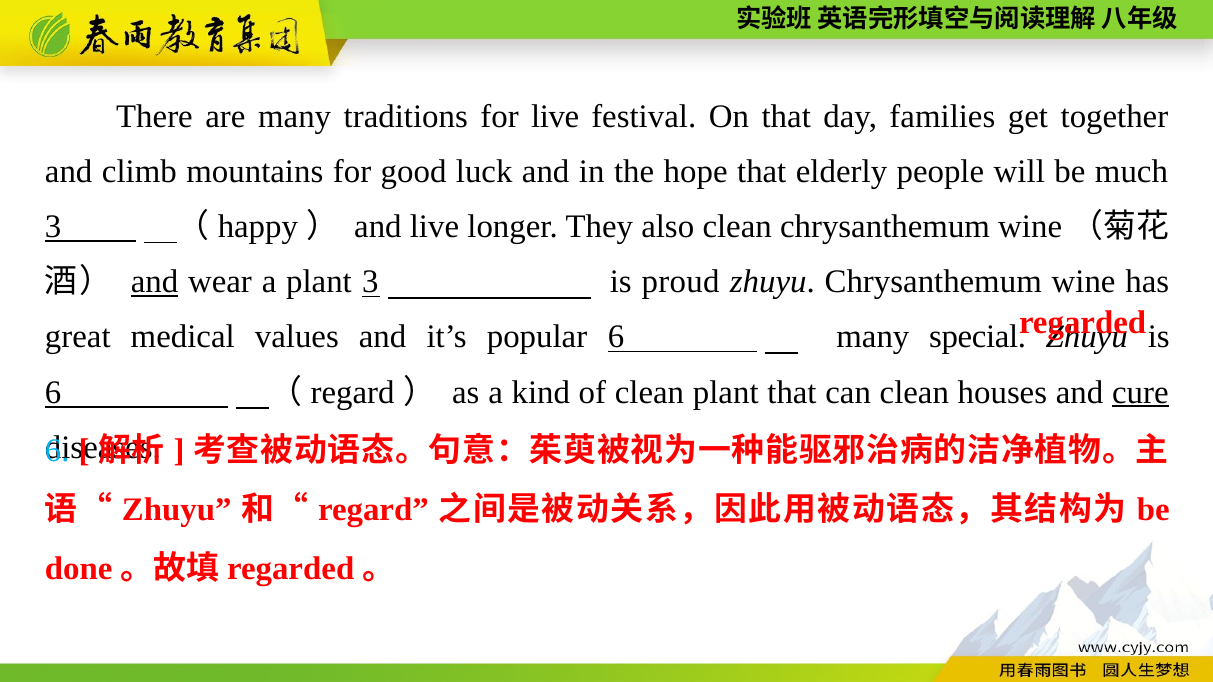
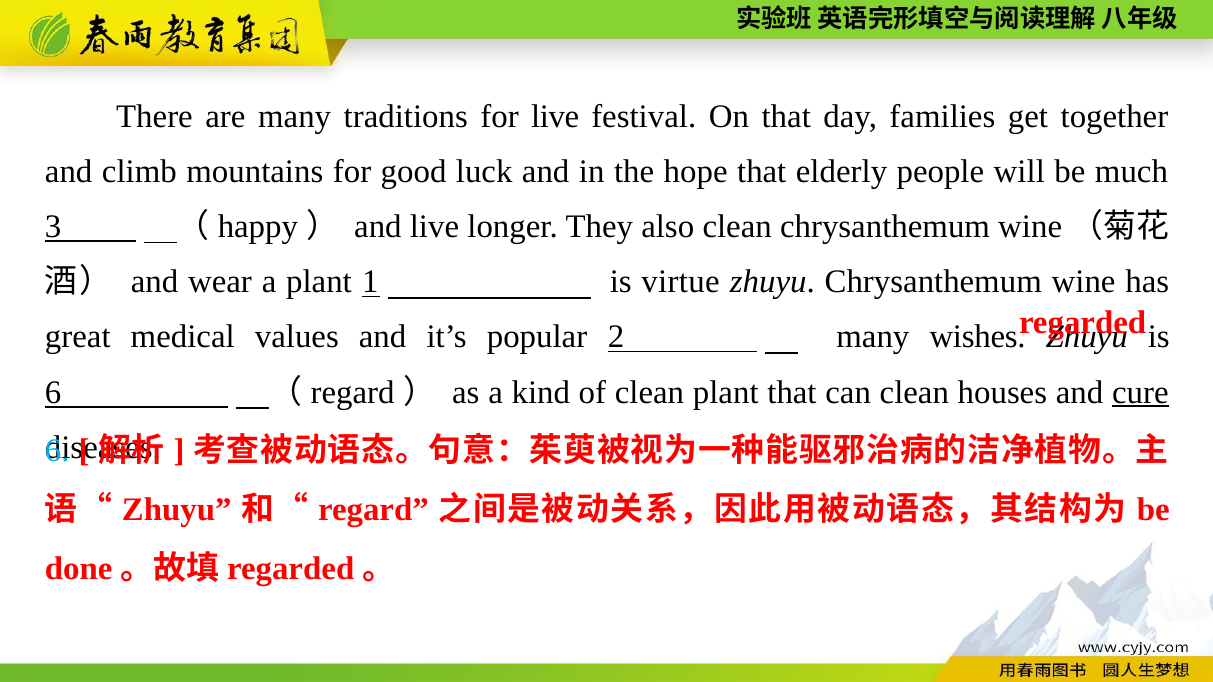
and at (155, 282) underline: present -> none
plant 3: 3 -> 1
proud: proud -> virtue
popular 6: 6 -> 2
special: special -> wishes
